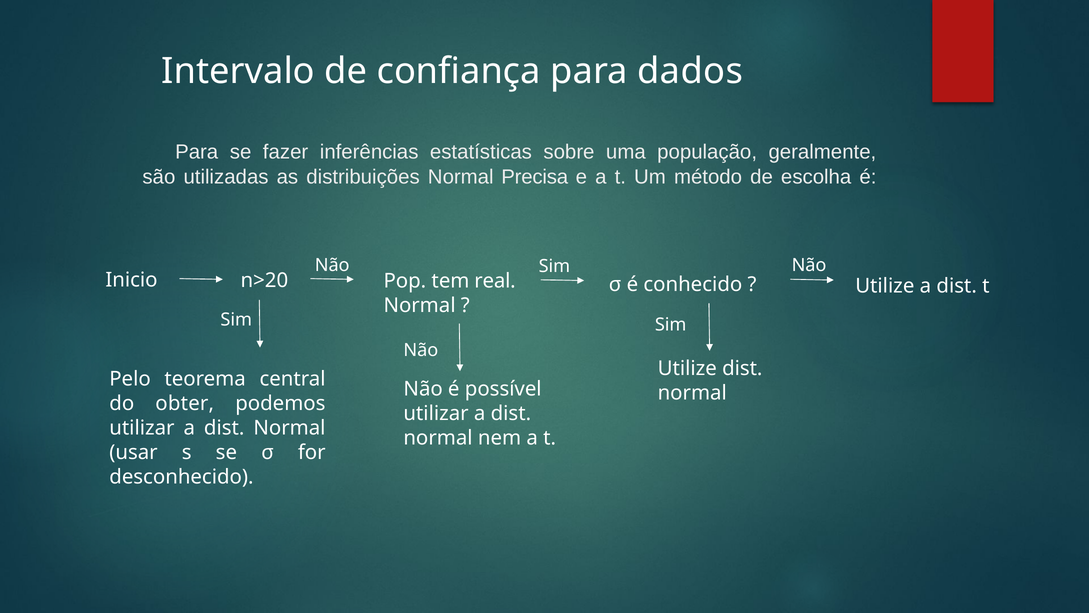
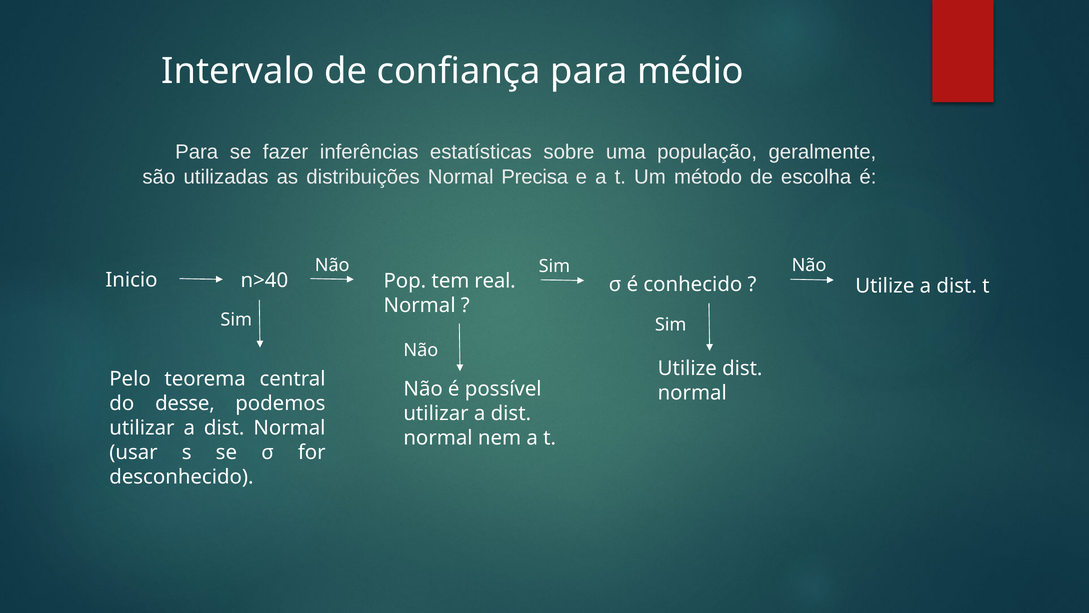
dados: dados -> médio
n>20: n>20 -> n>40
obter: obter -> desse
